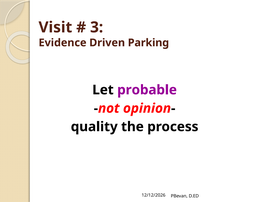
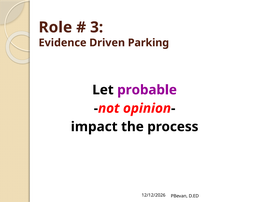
Visit: Visit -> Role
quality: quality -> impact
